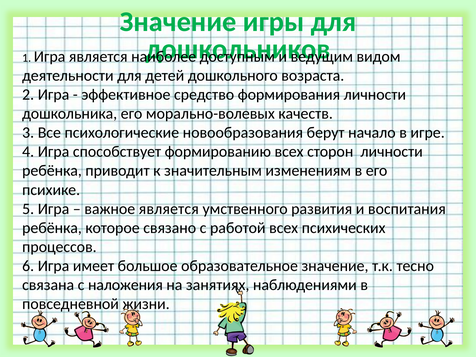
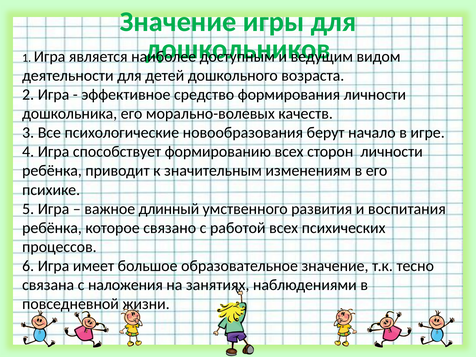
важное является: является -> длинный
